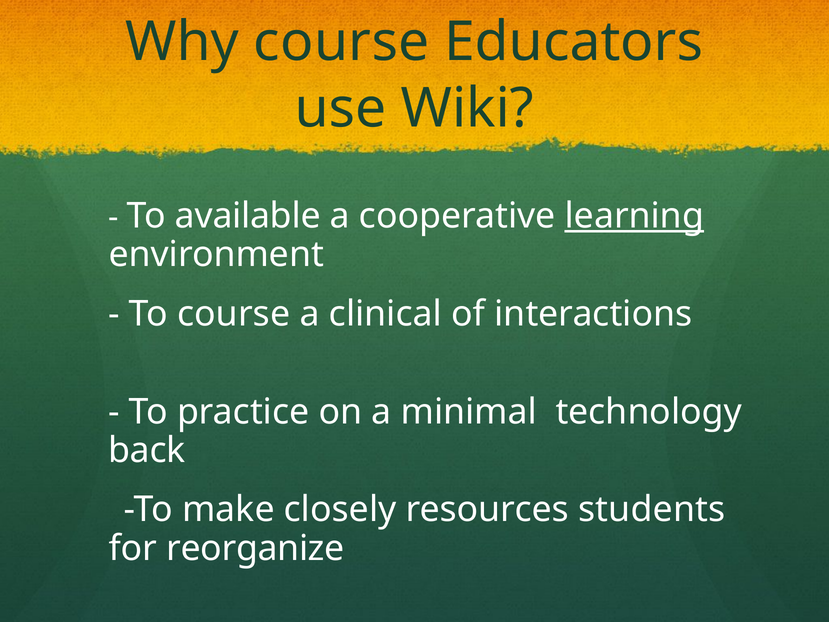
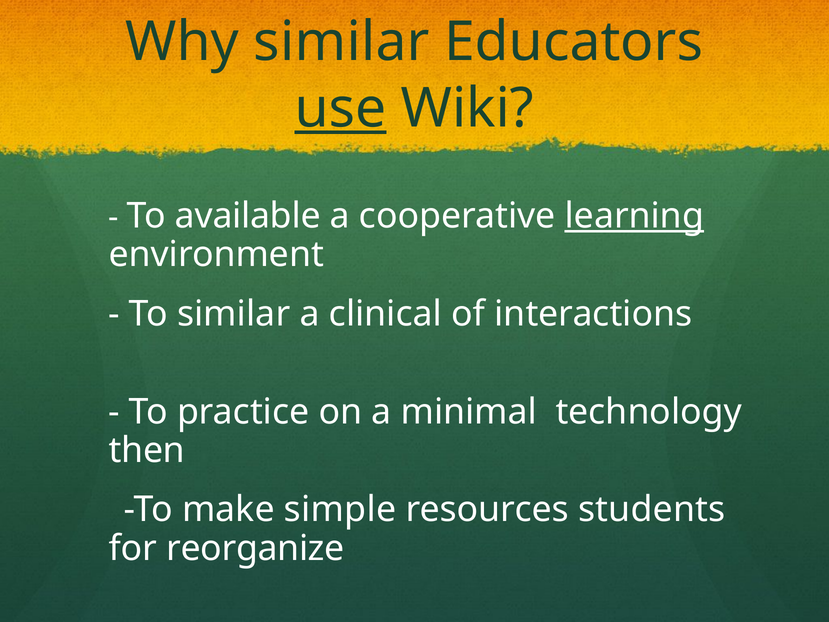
Why course: course -> similar
use underline: none -> present
To course: course -> similar
back: back -> then
closely: closely -> simple
